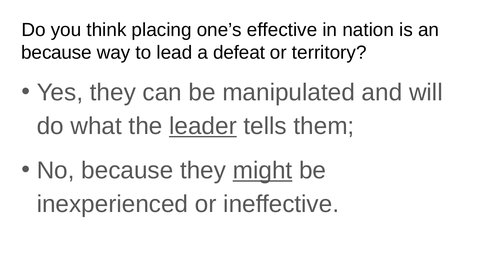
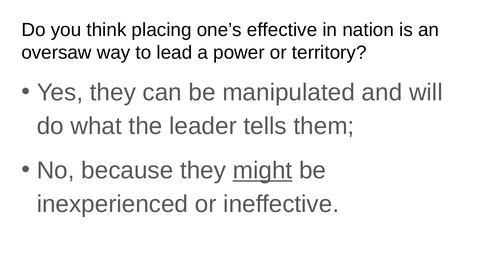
because at (57, 52): because -> oversaw
defeat: defeat -> power
leader underline: present -> none
